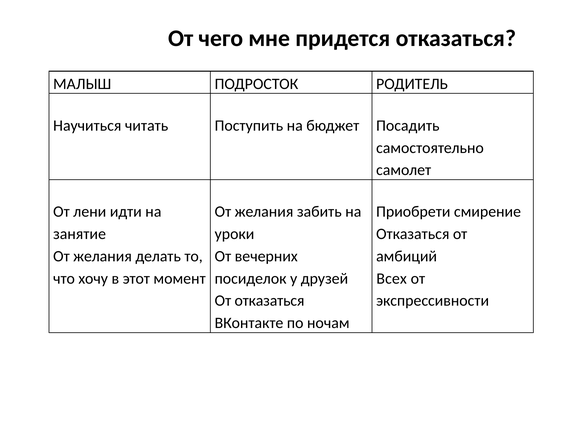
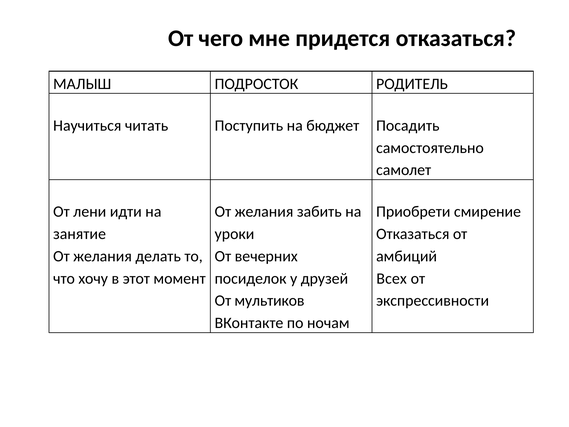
От отказаться: отказаться -> мультиков
